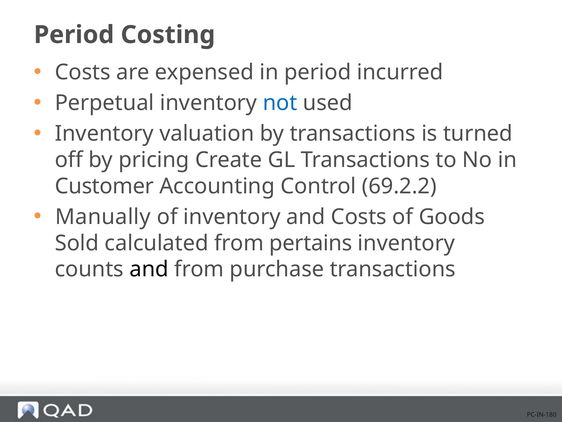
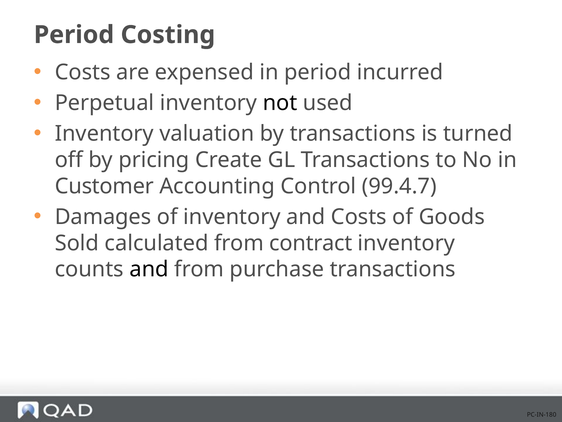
not colour: blue -> black
69.2.2: 69.2.2 -> 99.4.7
Manually: Manually -> Damages
pertains: pertains -> contract
